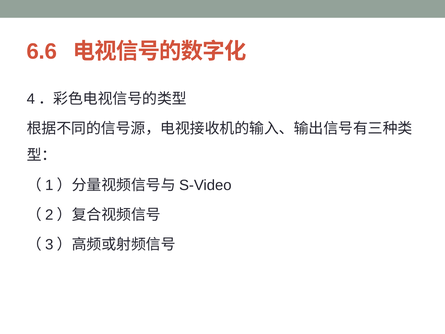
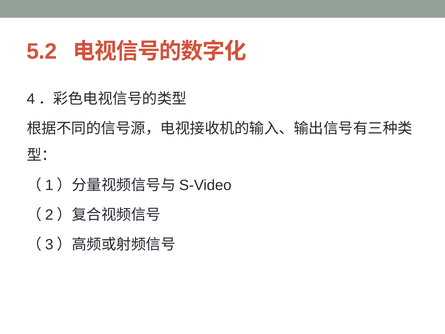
6.6: 6.6 -> 5.2
